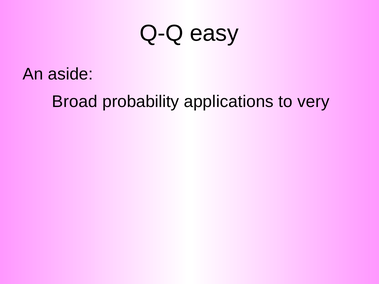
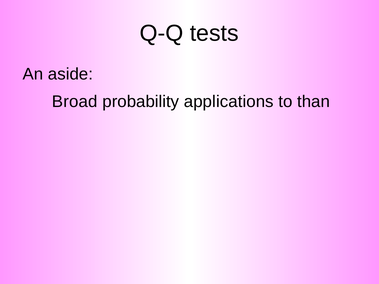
easy: easy -> tests
very: very -> than
